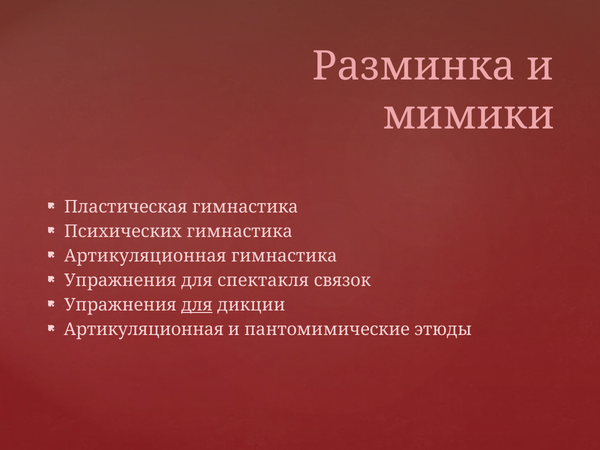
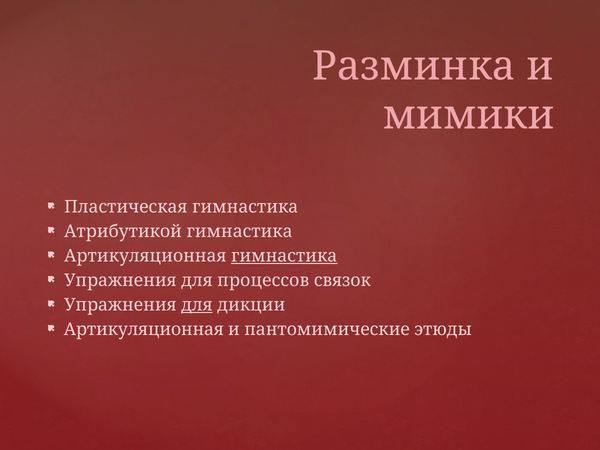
Психических: Психических -> Атрибутикой
гимнастика at (284, 256) underline: none -> present
спектакля: спектакля -> процессов
